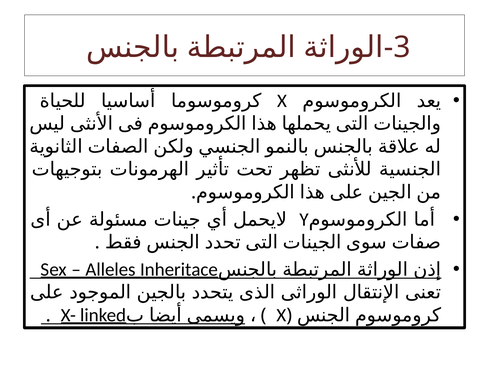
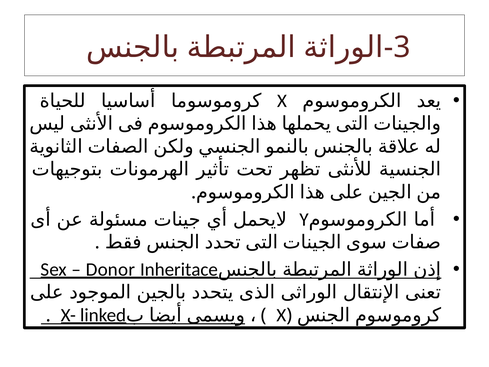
Alleles: Alleles -> Donor
